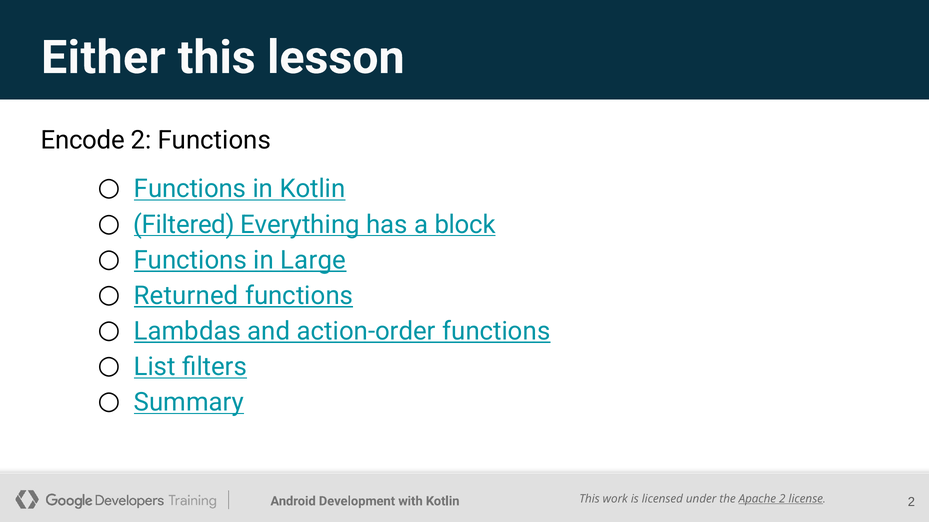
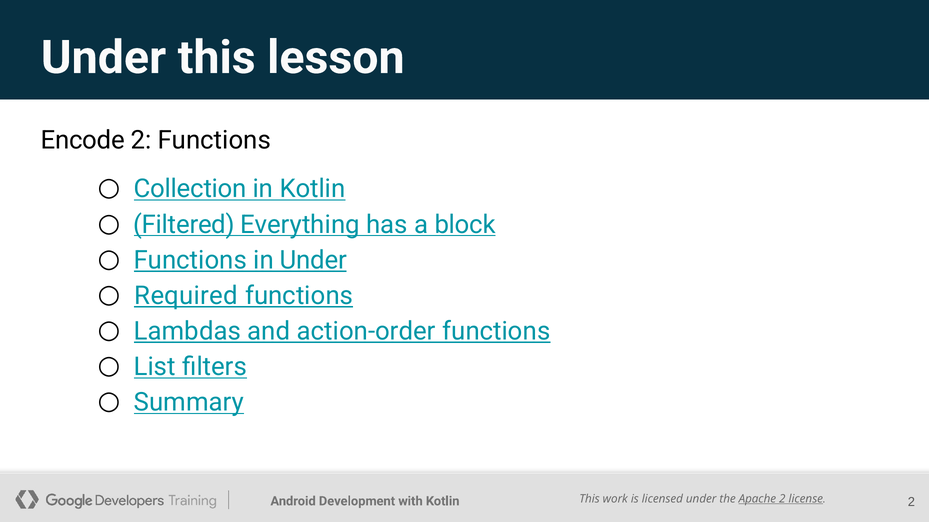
Either at (103, 58): Either -> Under
Functions at (190, 189): Functions -> Collection
in Large: Large -> Under
Returned: Returned -> Required
